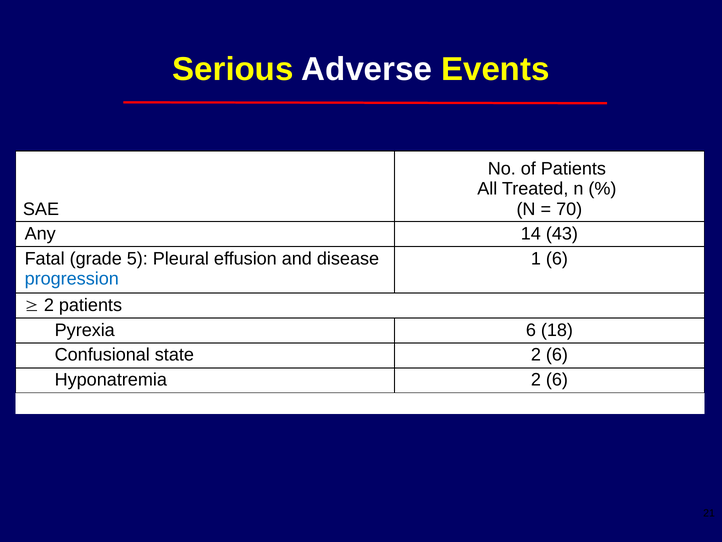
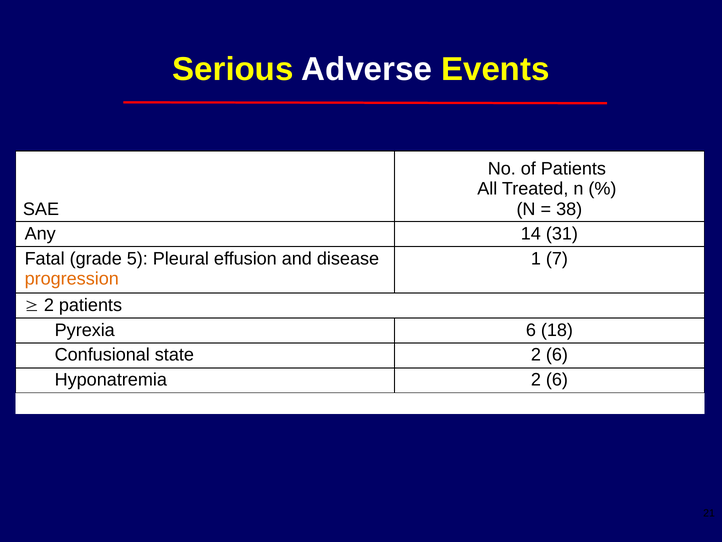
70: 70 -> 38
43: 43 -> 31
1 6: 6 -> 7
progression colour: blue -> orange
